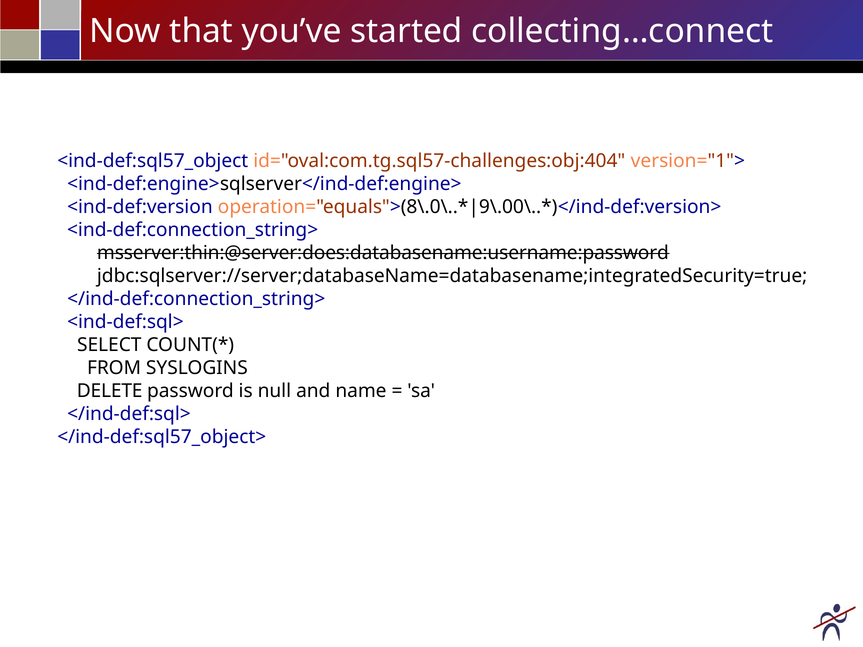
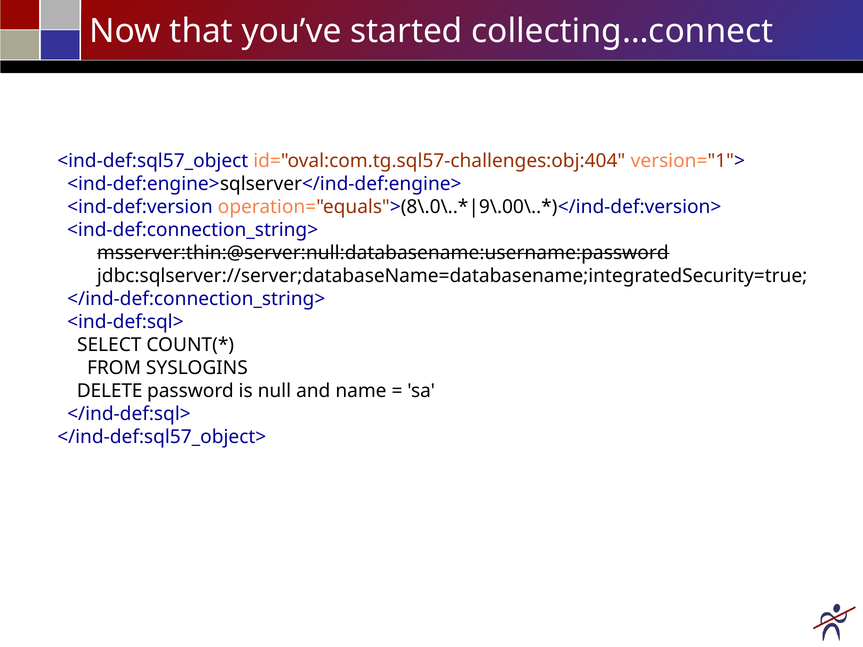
msserver:thin:@server:does:databasename:username:password: msserver:thin:@server:does:databasename:username:password -> msserver:thin:@server:null:databasename:username:password
